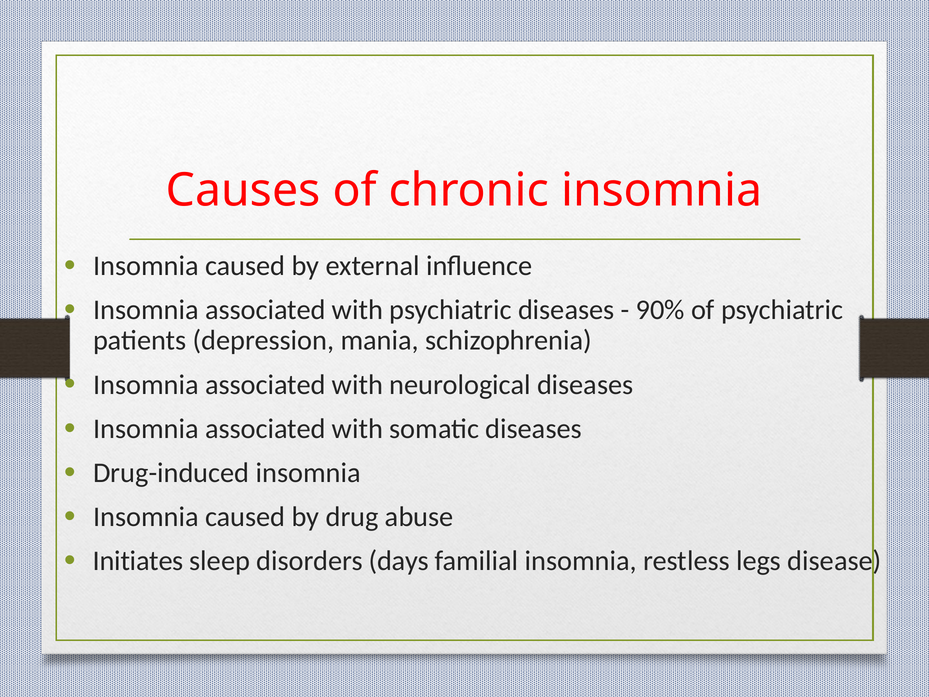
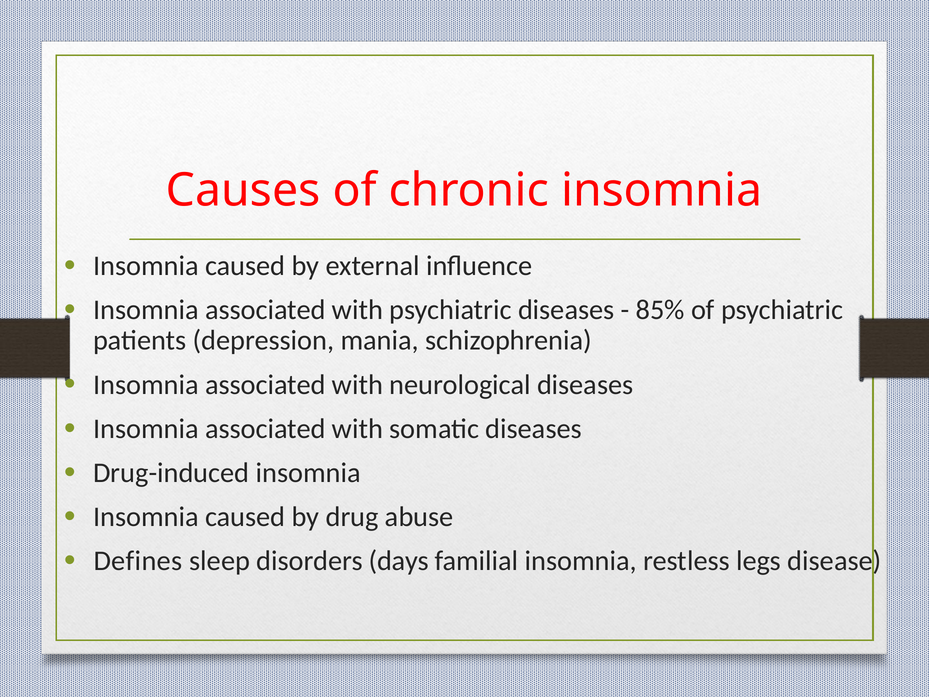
90%: 90% -> 85%
Initiates: Initiates -> Defines
